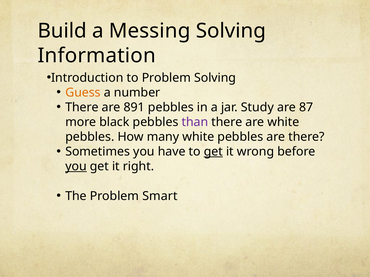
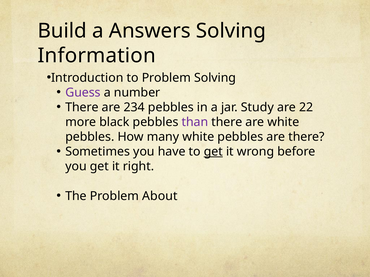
Messing: Messing -> Answers
Guess colour: orange -> purple
891: 891 -> 234
87: 87 -> 22
you at (76, 167) underline: present -> none
Smart: Smart -> About
